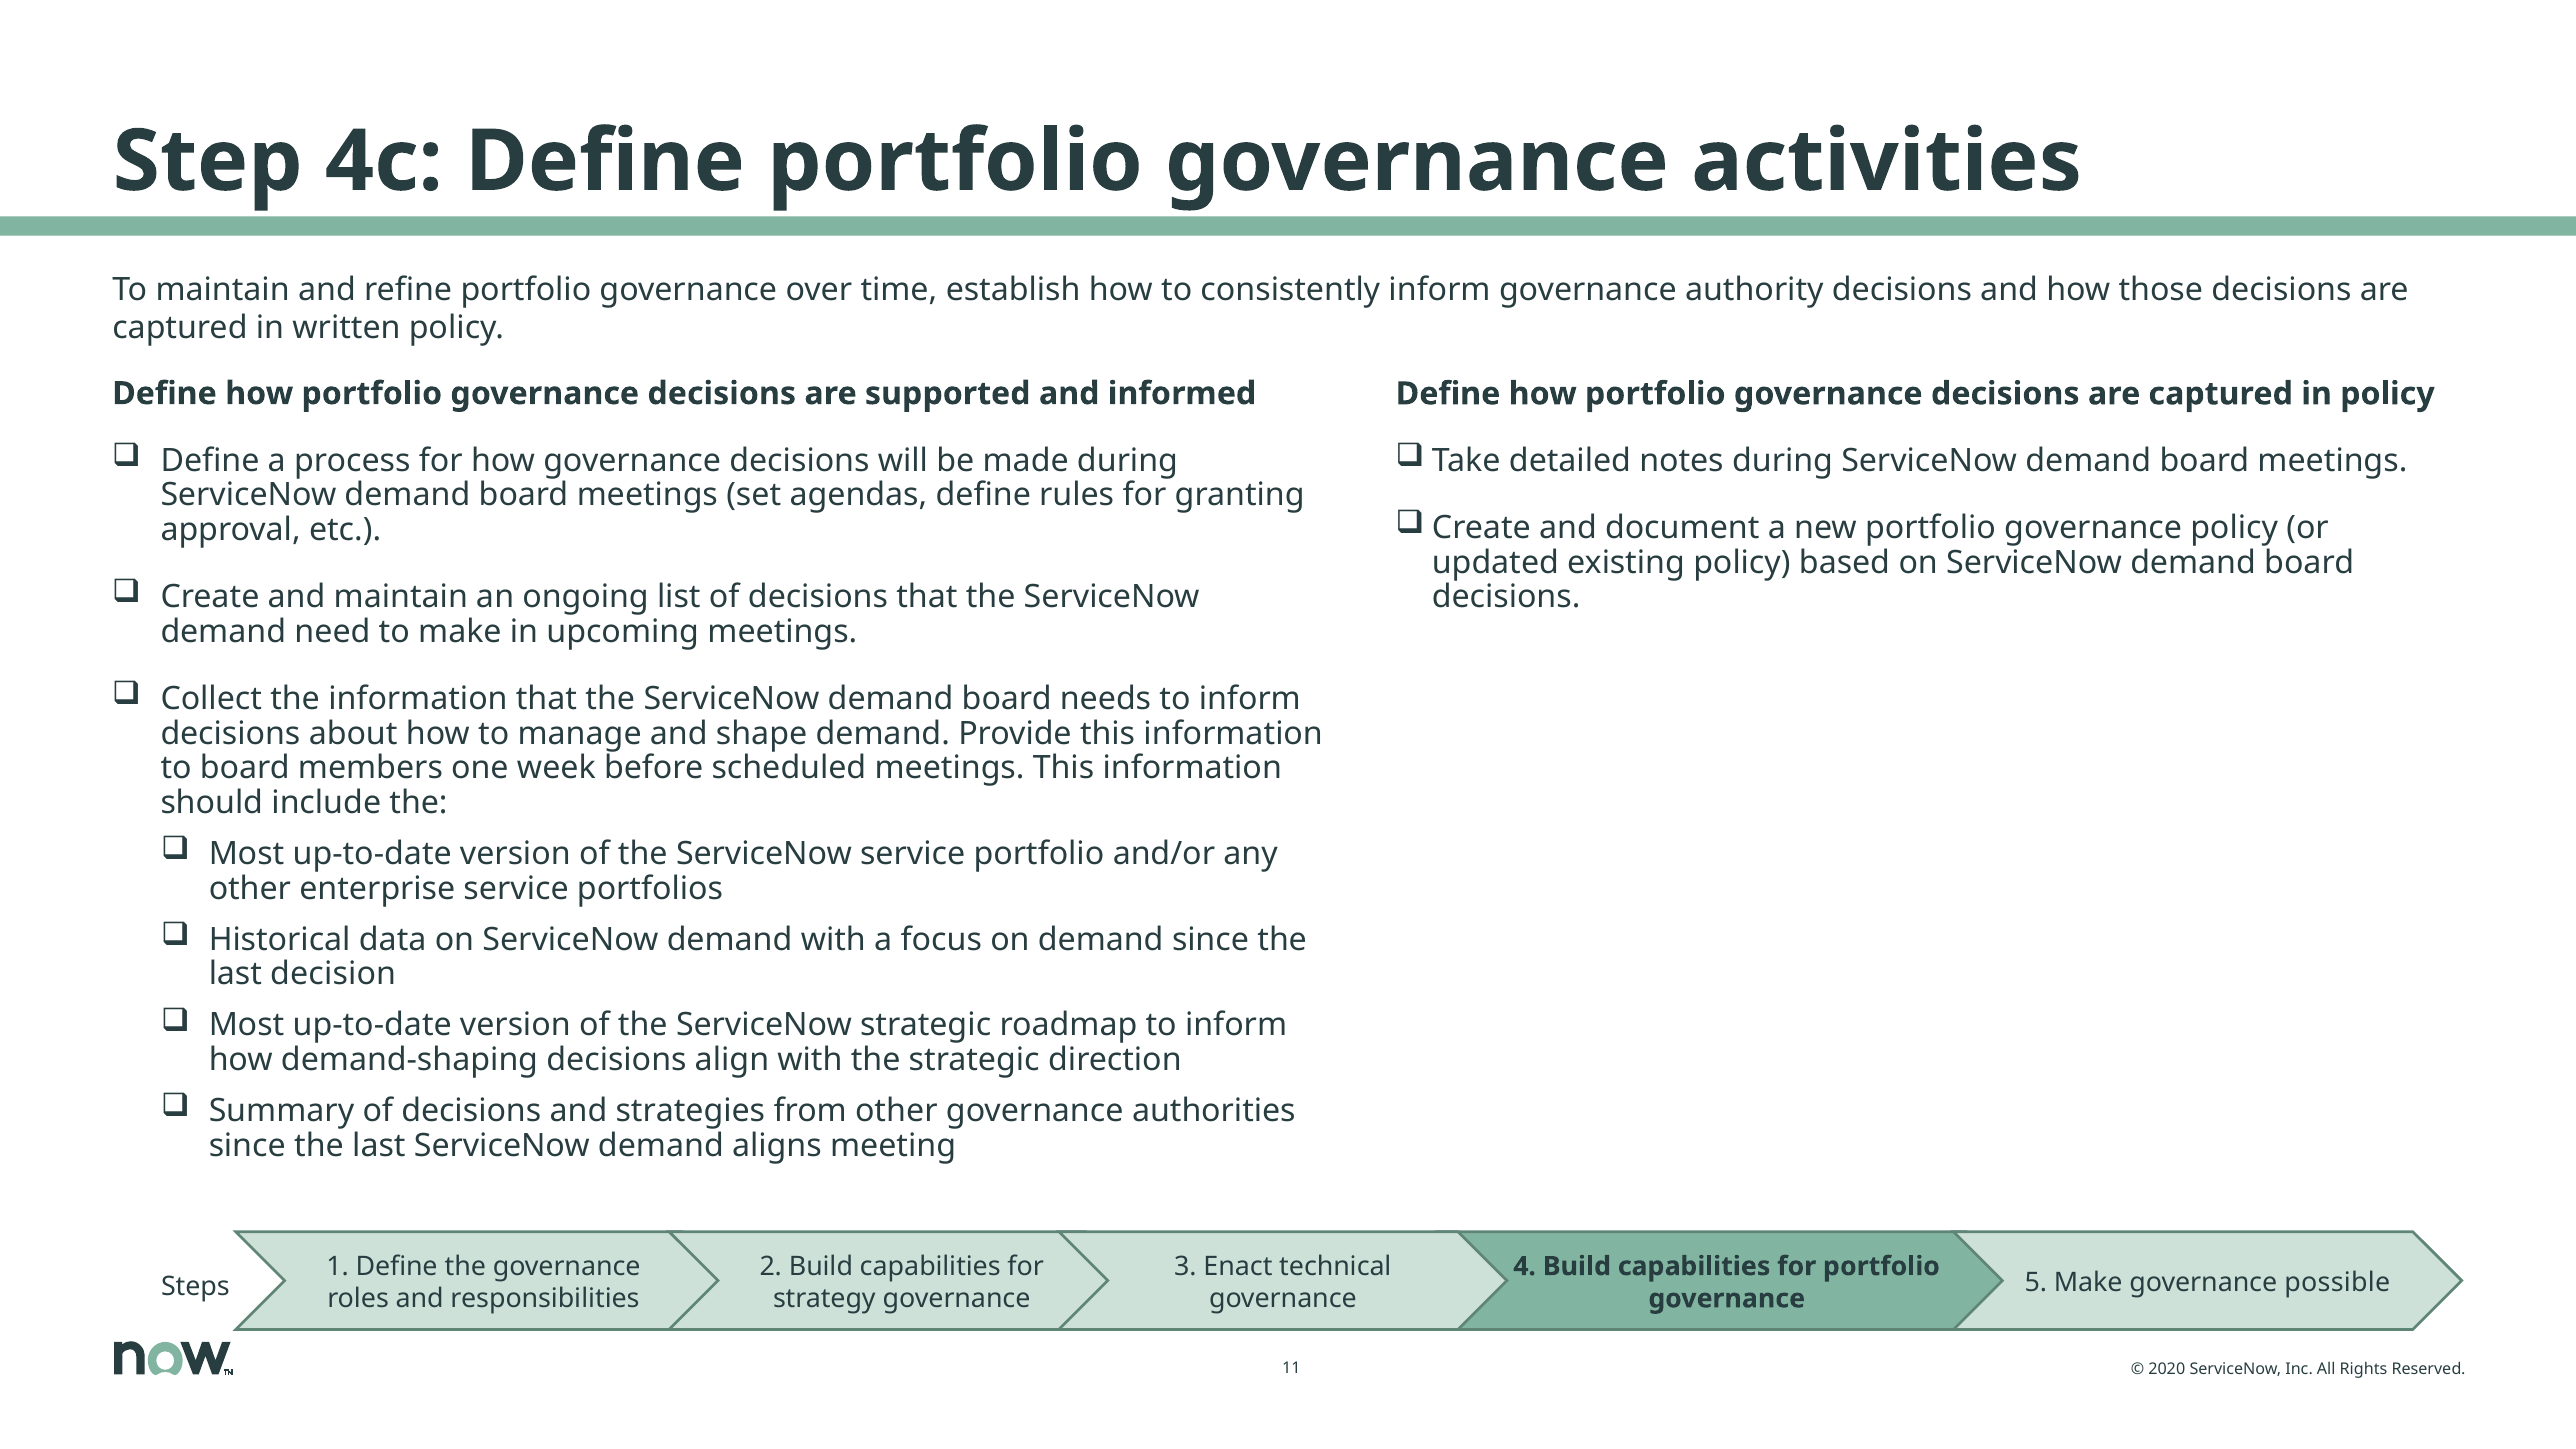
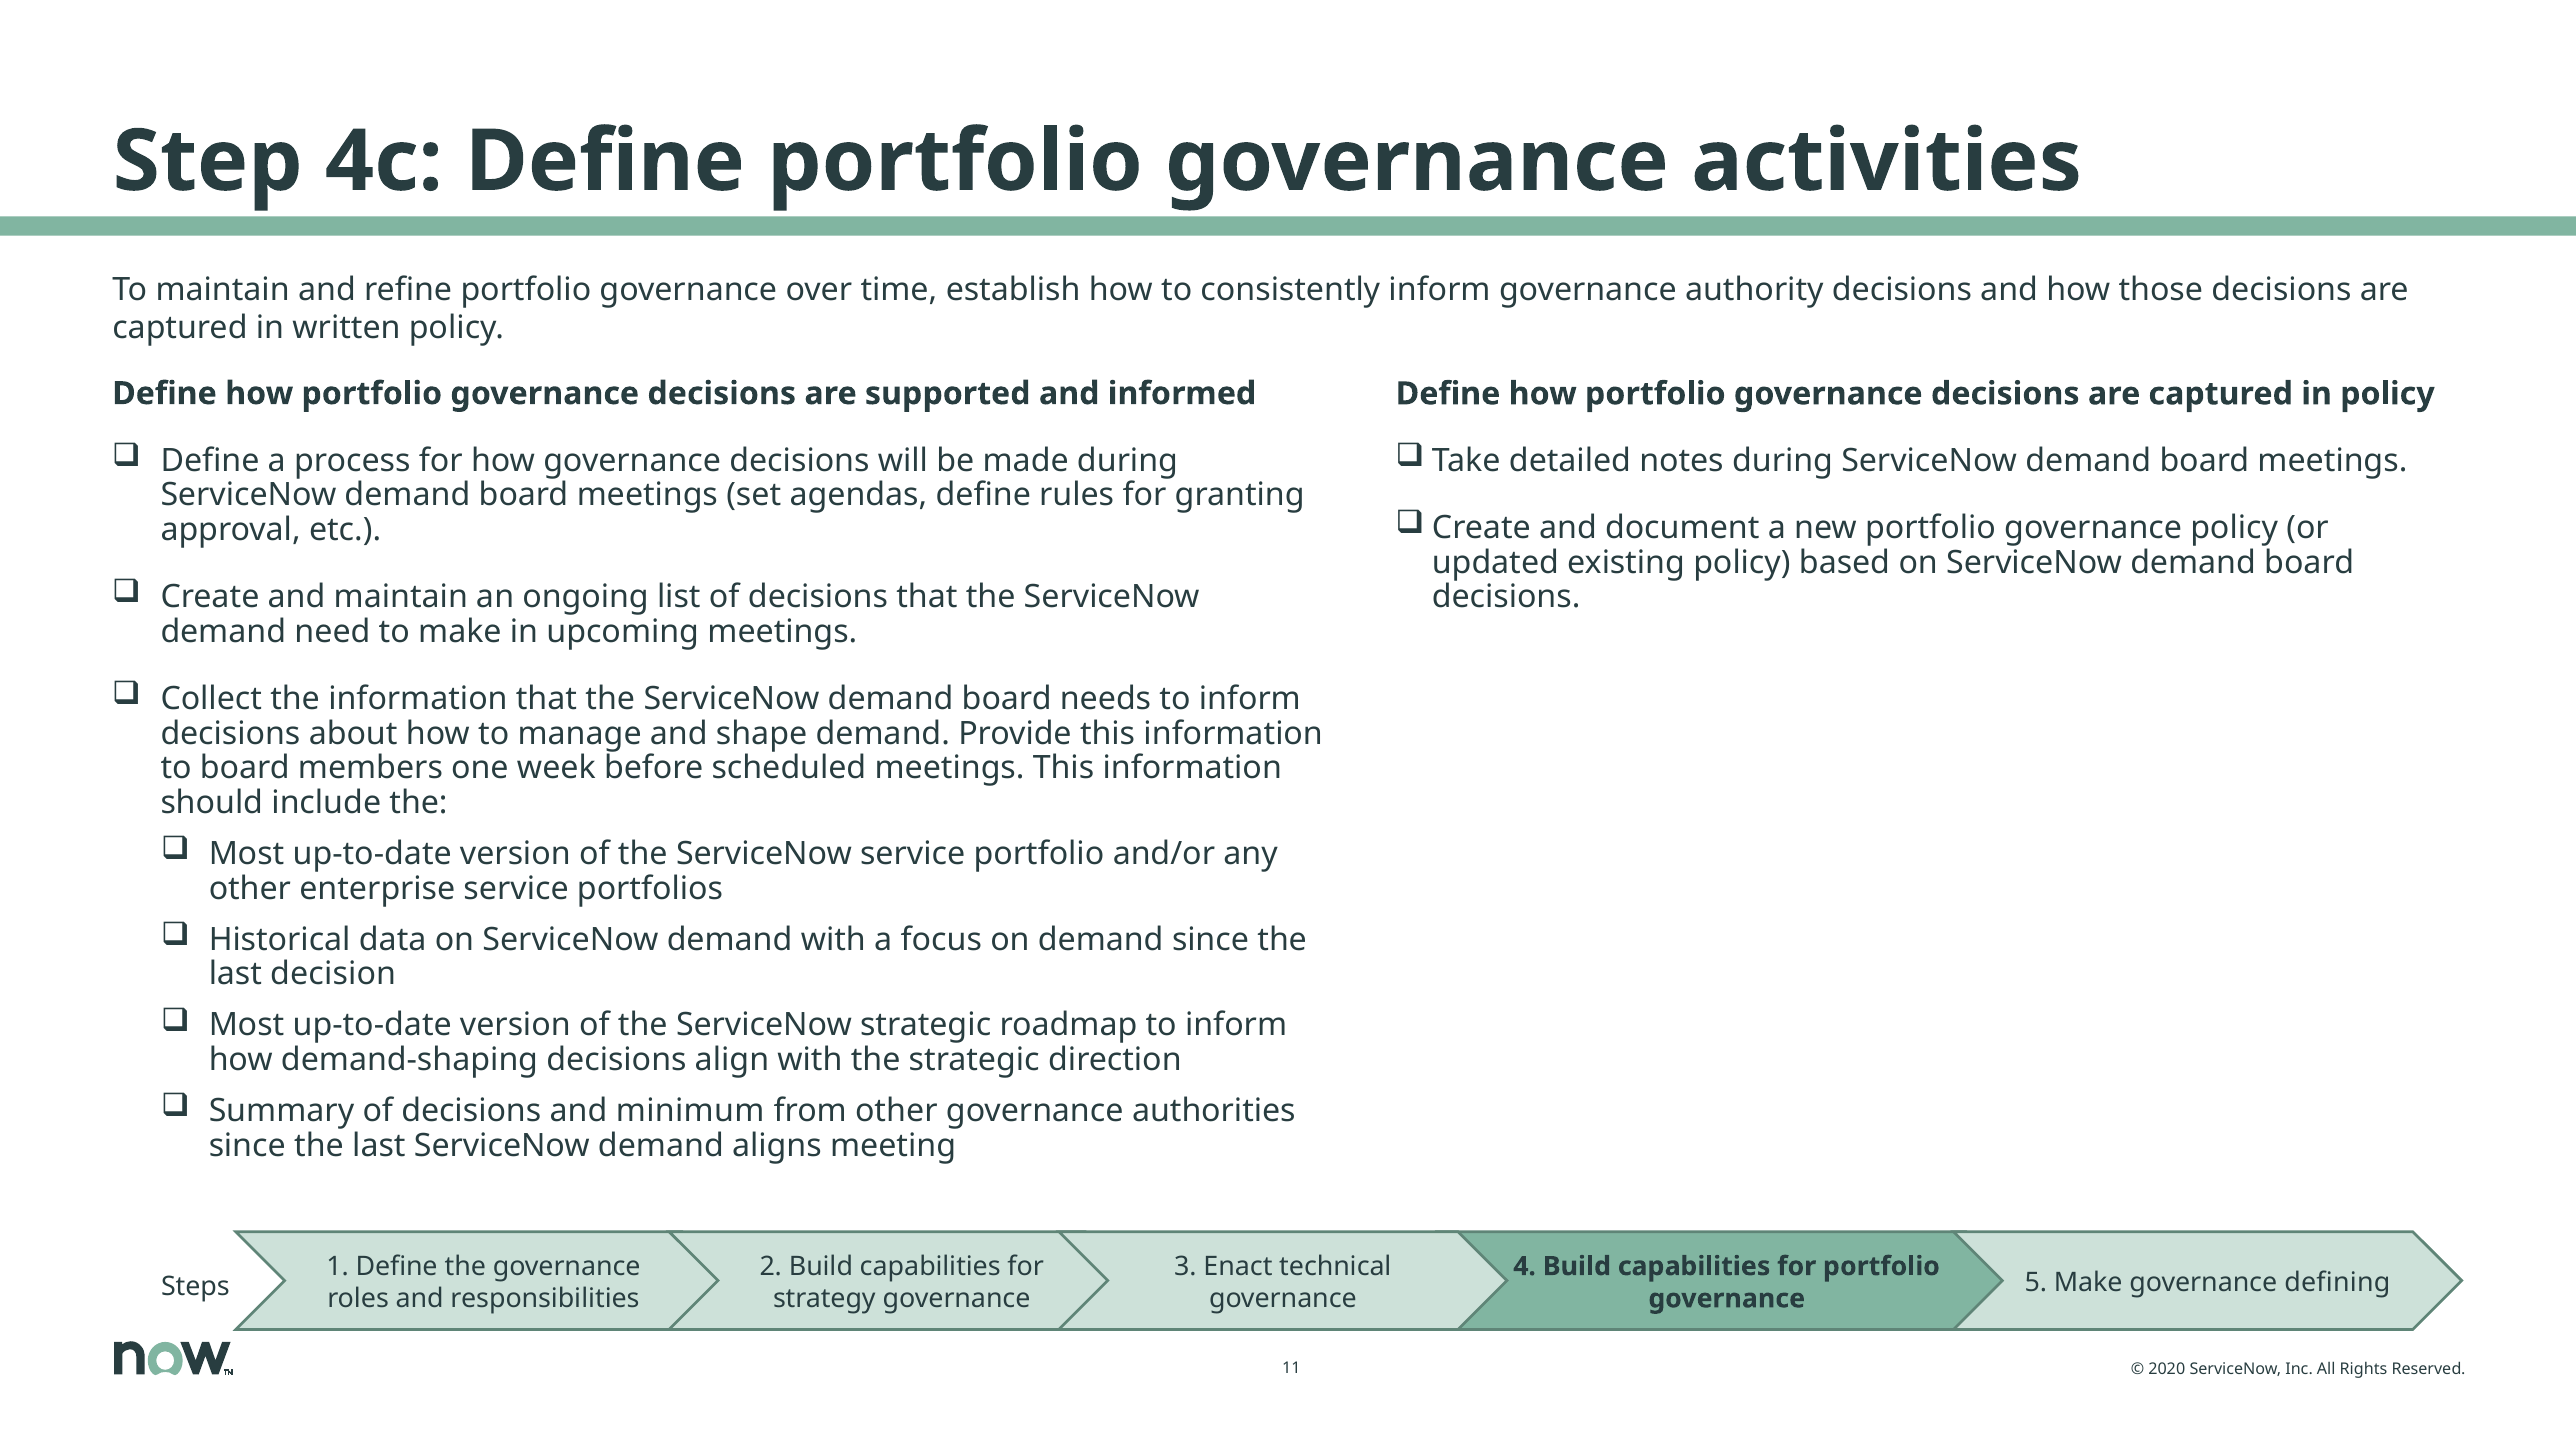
strategies: strategies -> minimum
possible: possible -> defining
